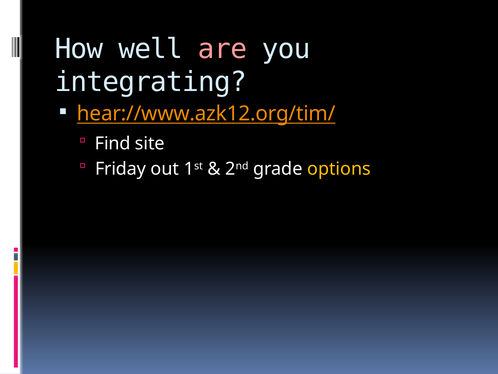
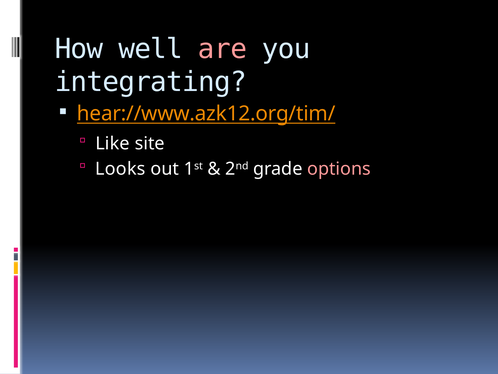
Find: Find -> Like
Friday: Friday -> Looks
options colour: yellow -> pink
